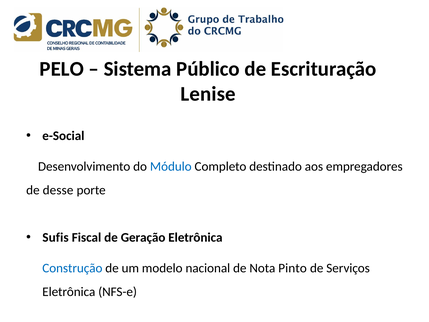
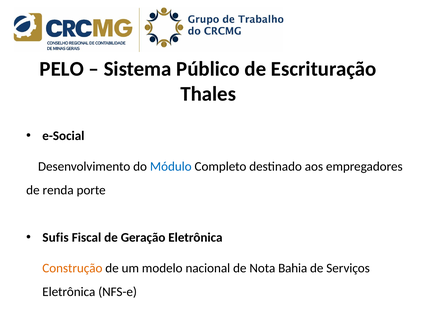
Lenise: Lenise -> Thales
desse: desse -> renda
Construção colour: blue -> orange
Pinto: Pinto -> Bahia
